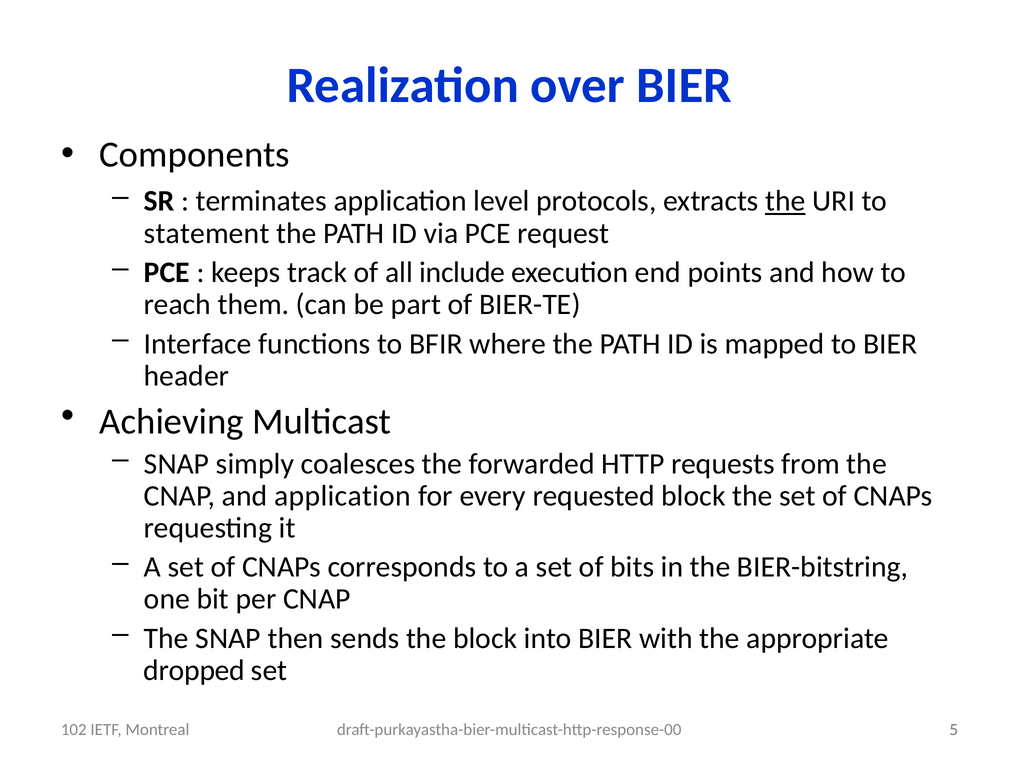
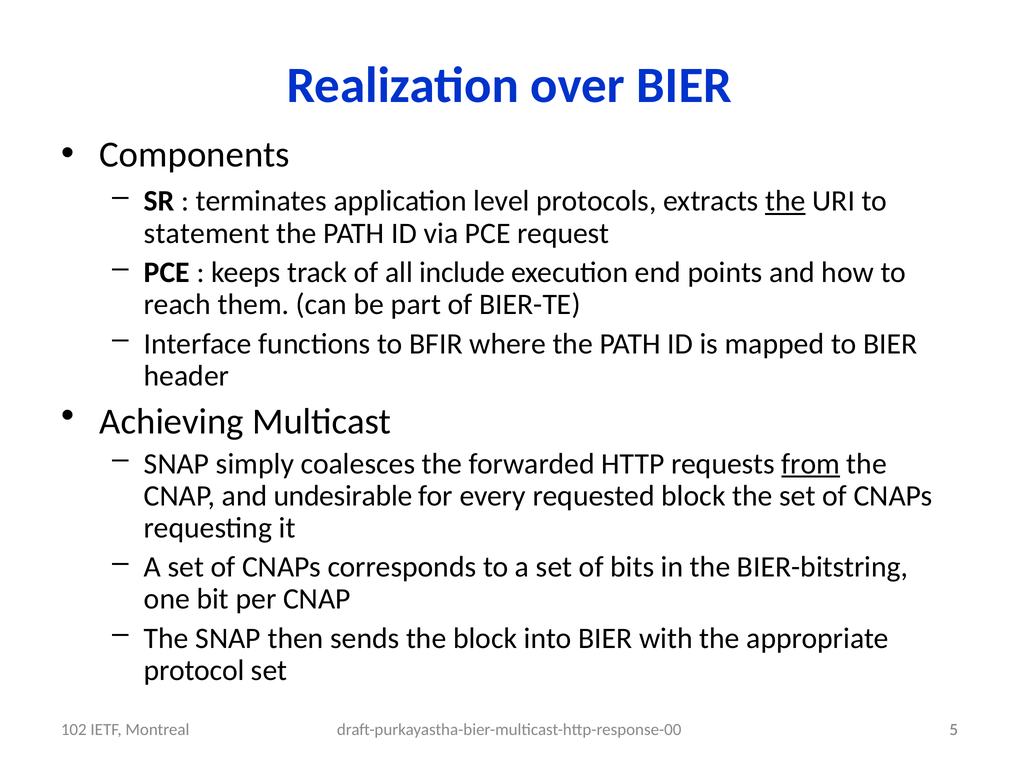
from underline: none -> present
and application: application -> undesirable
dropped: dropped -> protocol
